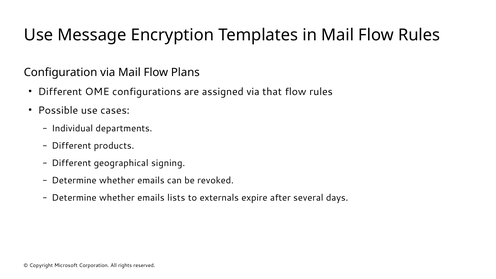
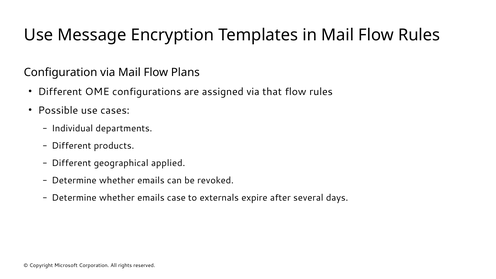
signing: signing -> applied
lists: lists -> case
